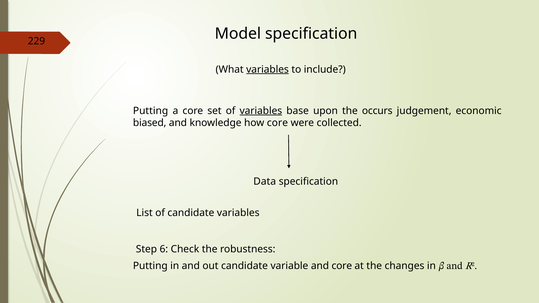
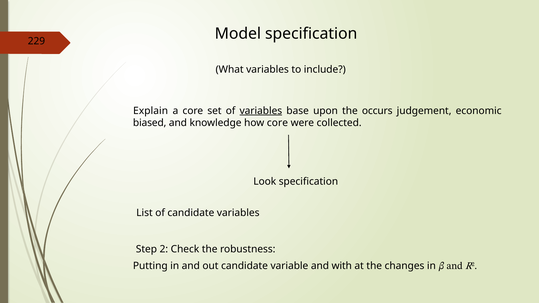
variables at (268, 69) underline: present -> none
Putting at (151, 111): Putting -> Explain
Data: Data -> Look
Step 6: 6 -> 2
and core: core -> with
